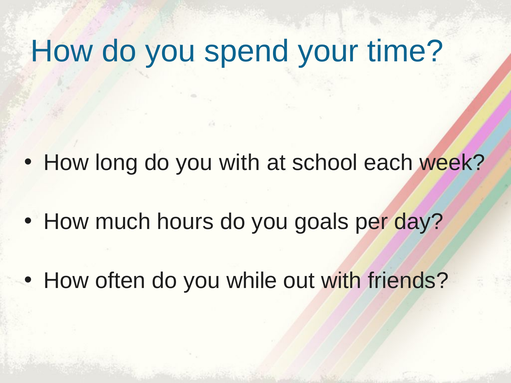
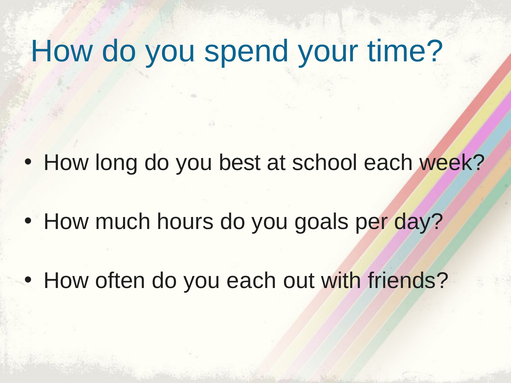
you with: with -> best
you while: while -> each
